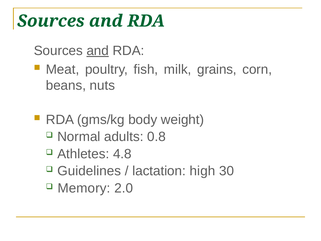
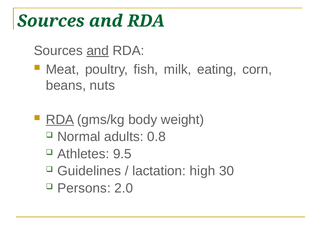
grains: grains -> eating
RDA at (60, 120) underline: none -> present
4.8: 4.8 -> 9.5
Memory: Memory -> Persons
